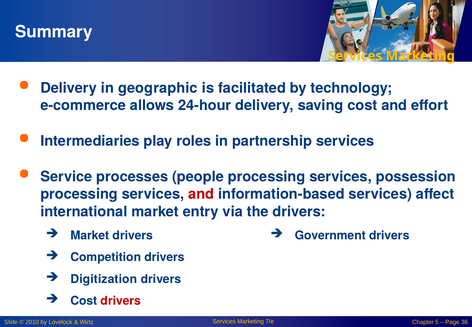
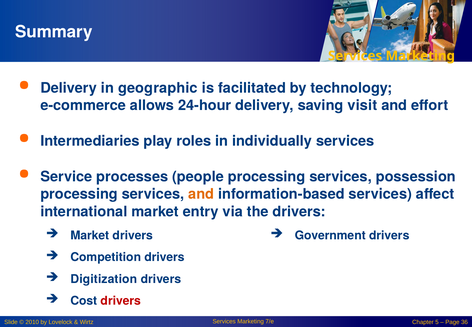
saving cost: cost -> visit
partnership: partnership -> individually
and at (201, 194) colour: red -> orange
